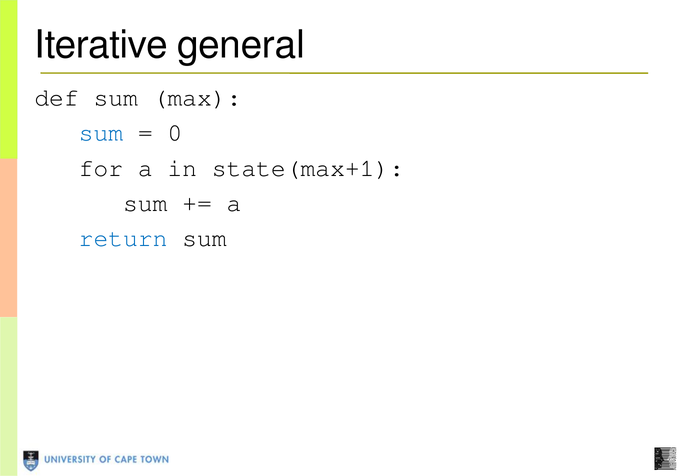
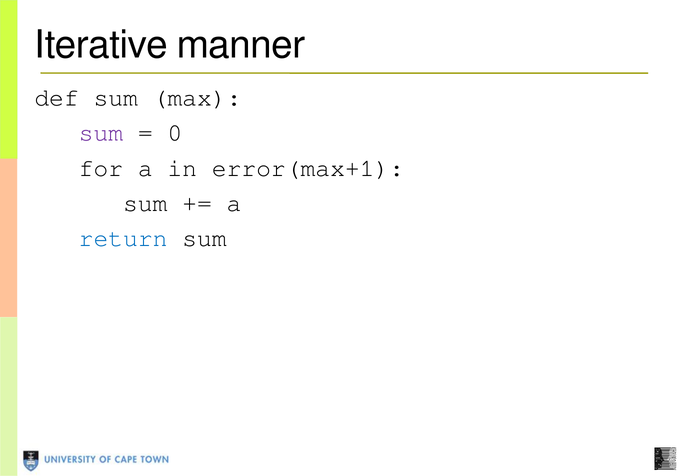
general: general -> manner
sum at (101, 133) colour: blue -> purple
state(max+1: state(max+1 -> error(max+1
